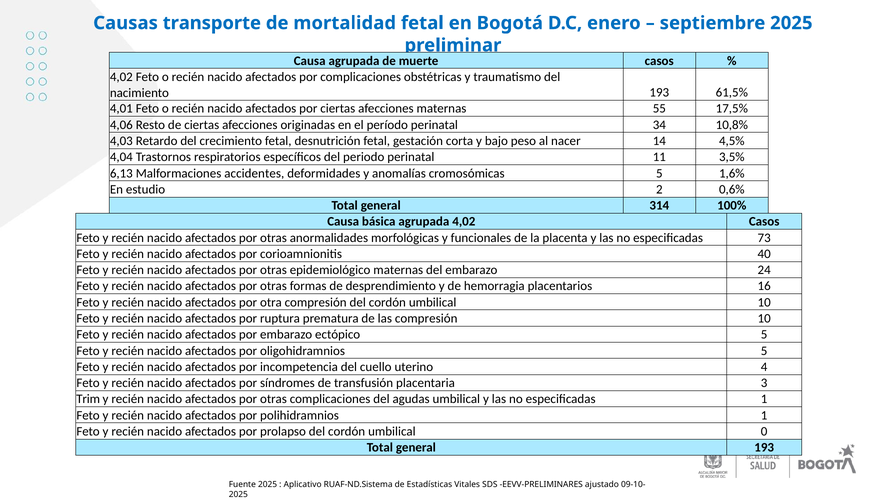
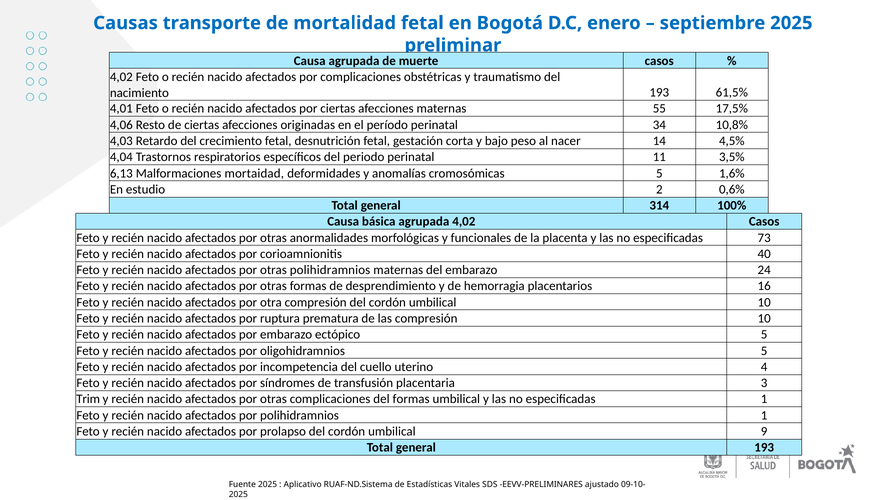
accidentes: accidentes -> mortaidad
otras epidemiológico: epidemiológico -> polihidramnios
del agudas: agudas -> formas
0: 0 -> 9
